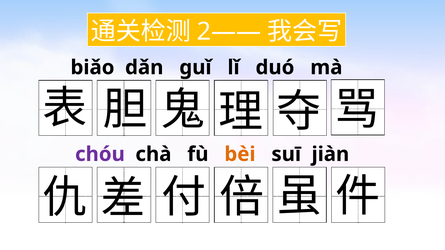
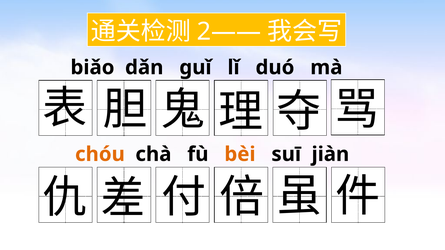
chóu colour: purple -> orange
